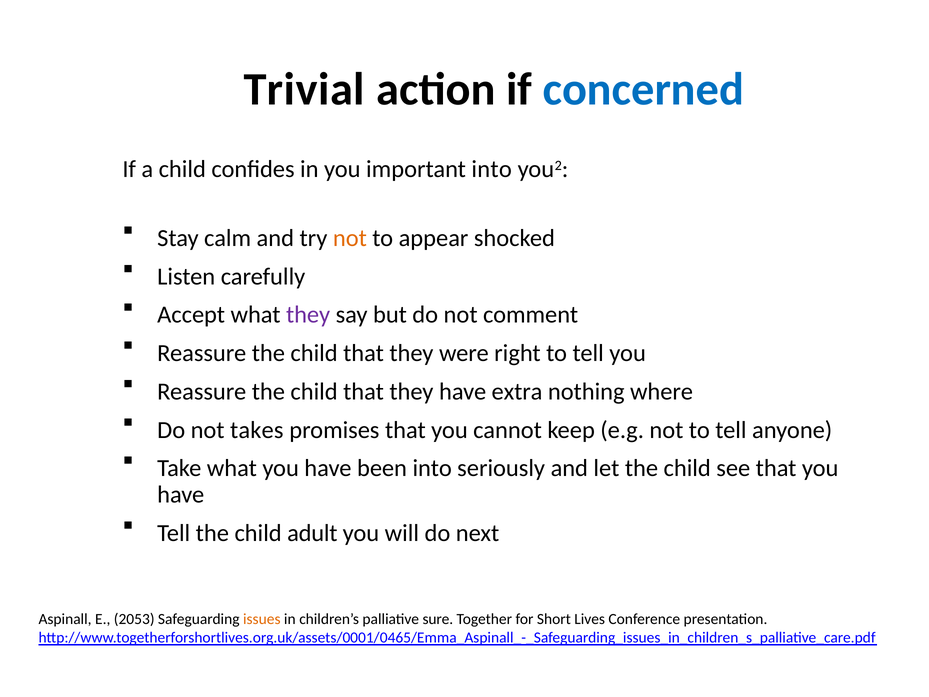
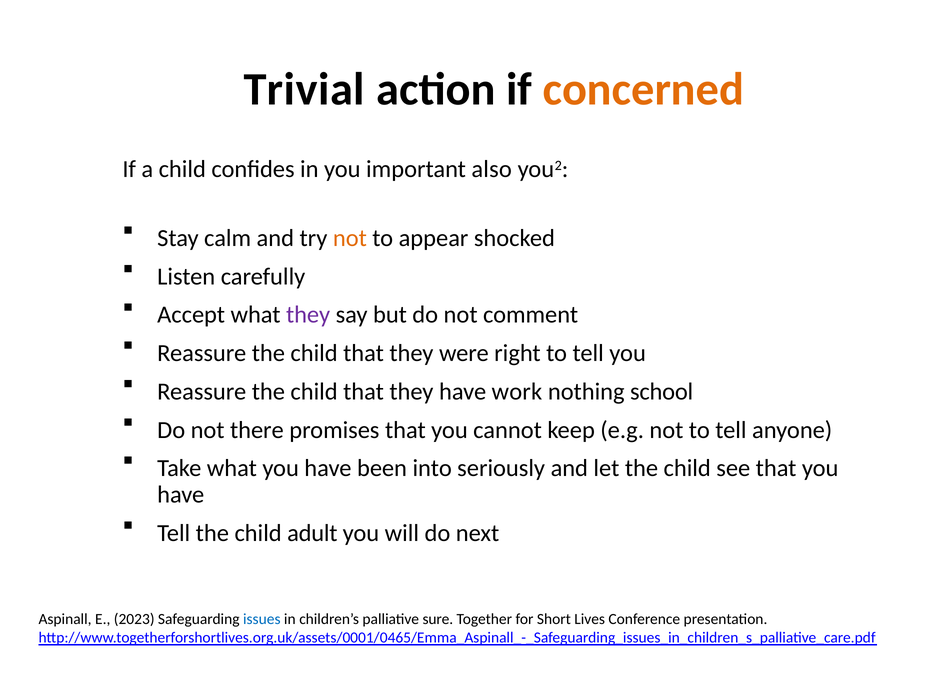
concerned colour: blue -> orange
important into: into -> also
extra: extra -> work
where: where -> school
takes: takes -> there
2053: 2053 -> 2023
issues colour: orange -> blue
